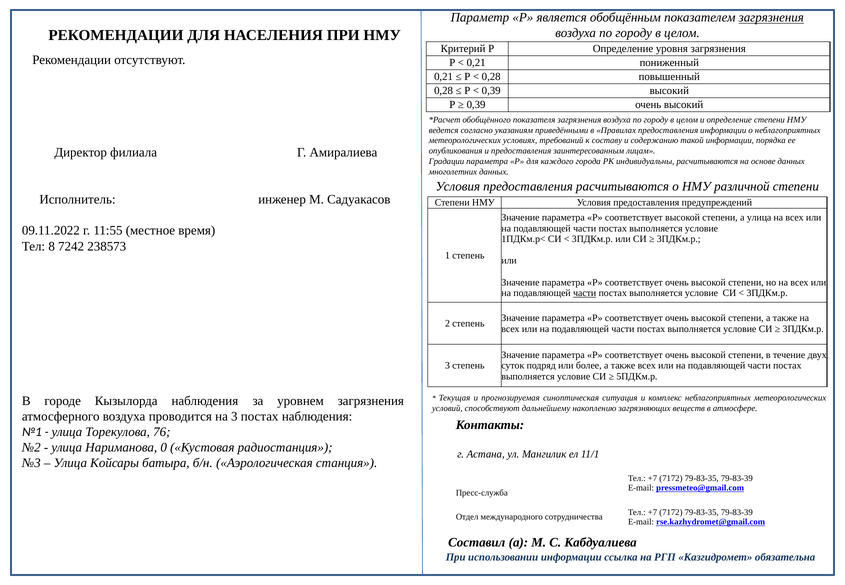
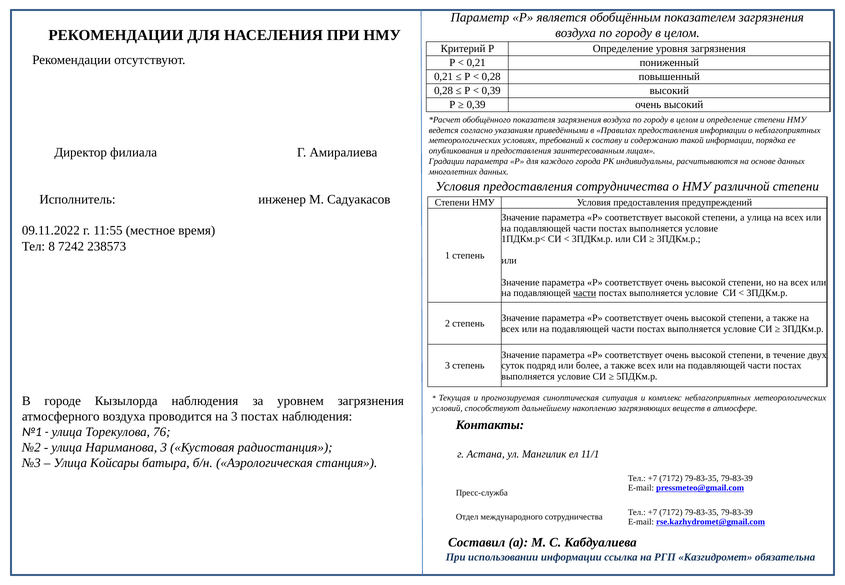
загрязнения at (771, 18) underline: present -> none
предоставления расчитываются: расчитываются -> сотрудничества
Нариманова 0: 0 -> 3
